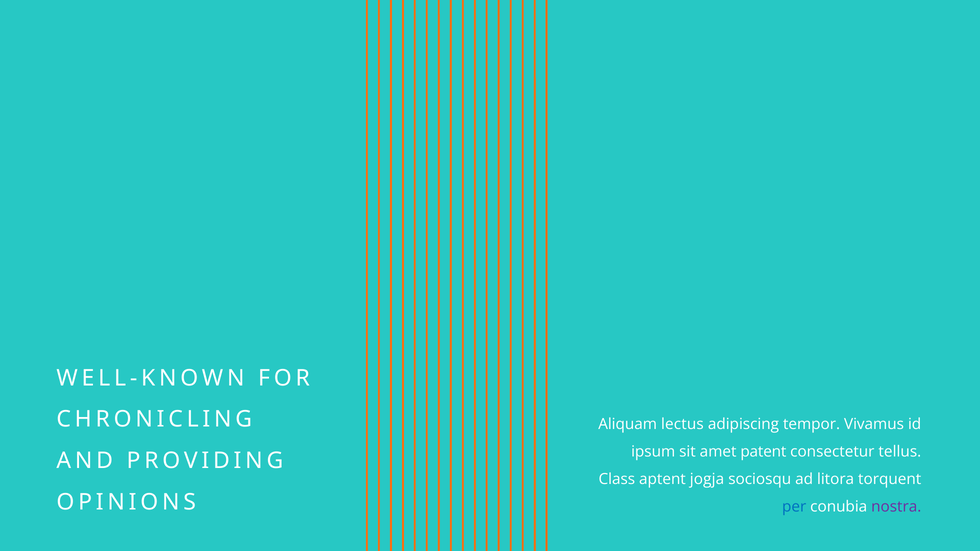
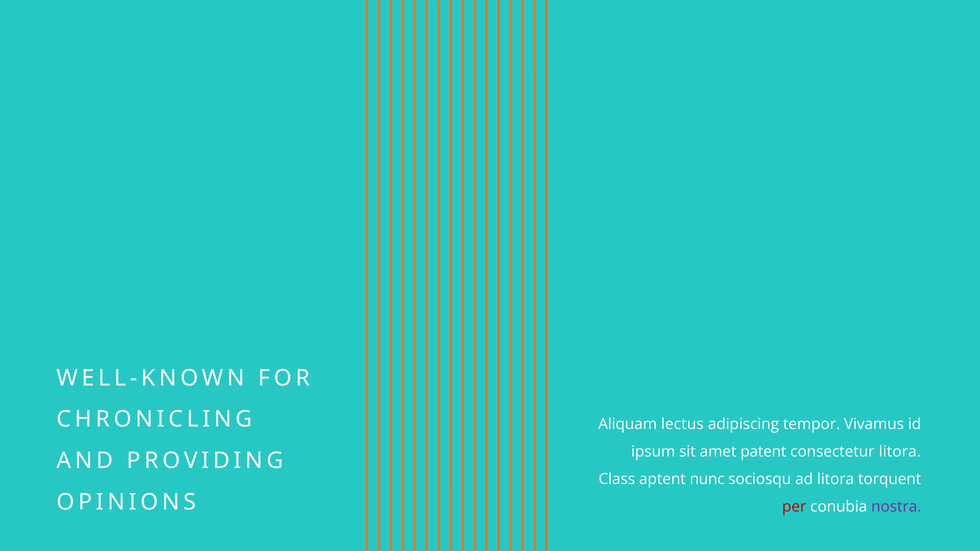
consectetur tellus: tellus -> litora
jogja: jogja -> nunc
per colour: blue -> red
